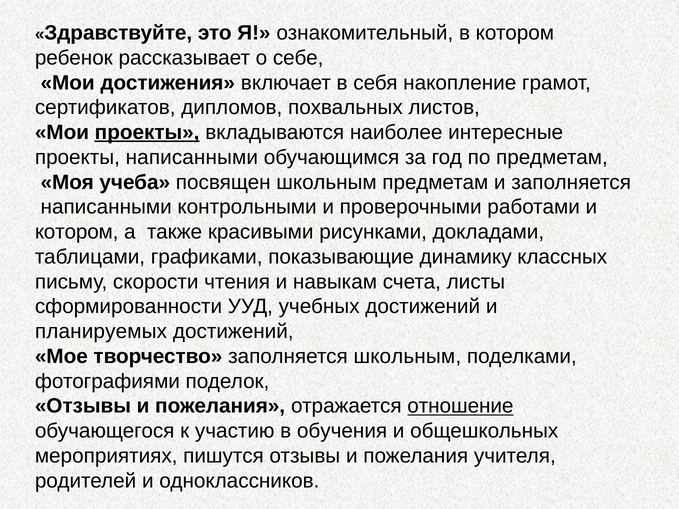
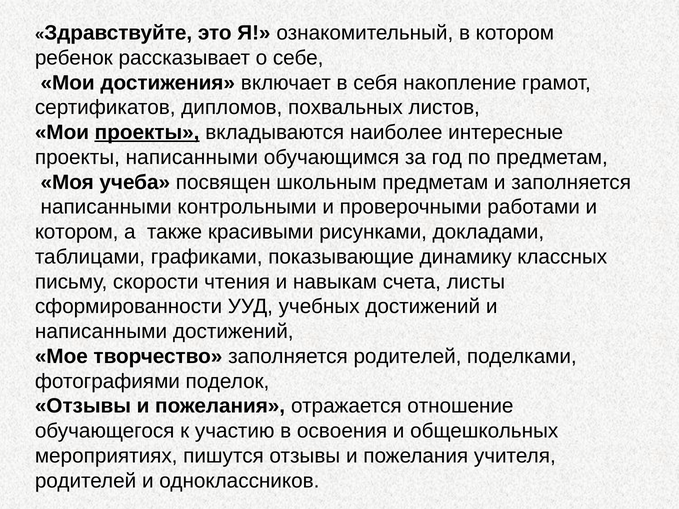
планируемых at (101, 332): планируемых -> написанными
заполняется школьным: школьным -> родителей
отношение underline: present -> none
обучения: обучения -> освоения
